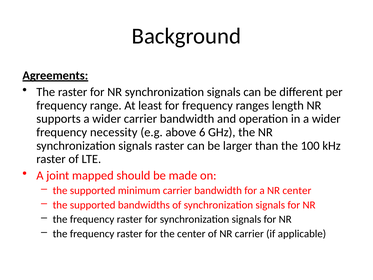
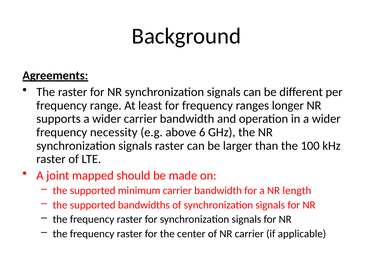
length: length -> longer
NR center: center -> length
